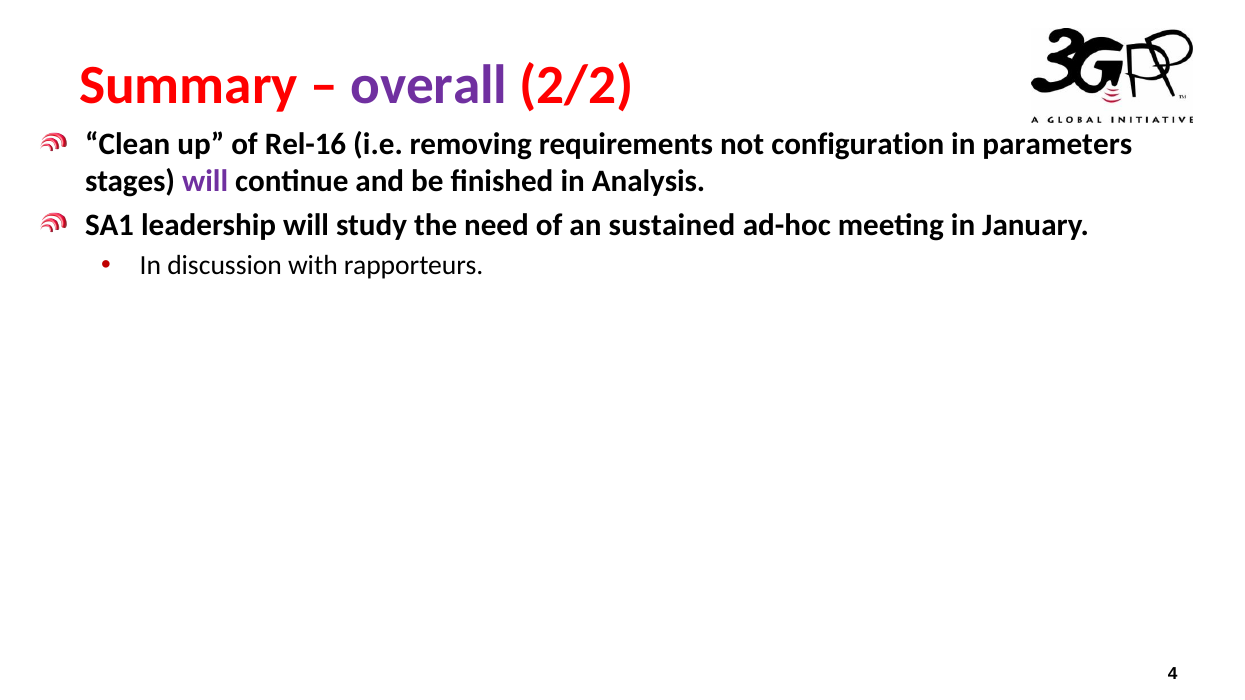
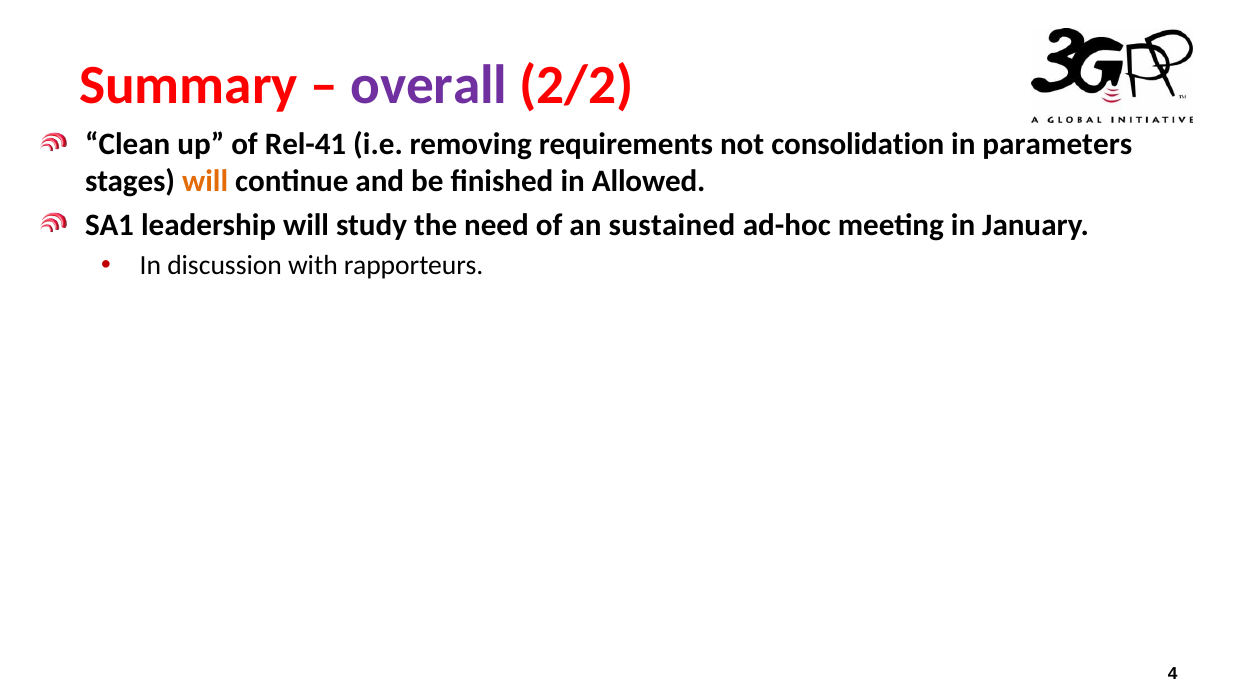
Rel-16: Rel-16 -> Rel-41
configuration: configuration -> consolidation
will at (205, 182) colour: purple -> orange
Analysis: Analysis -> Allowed
